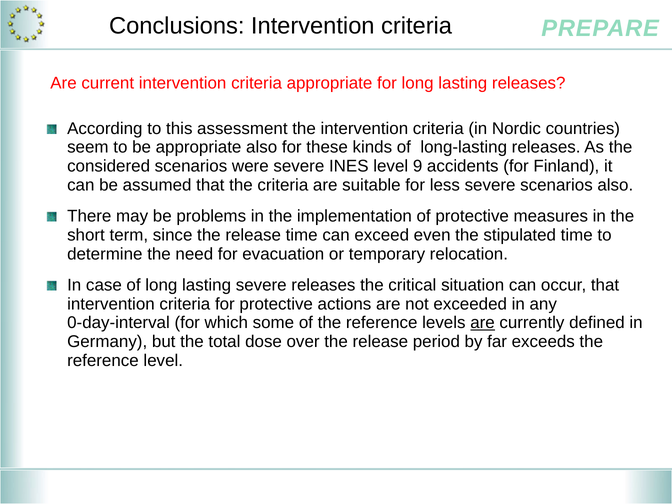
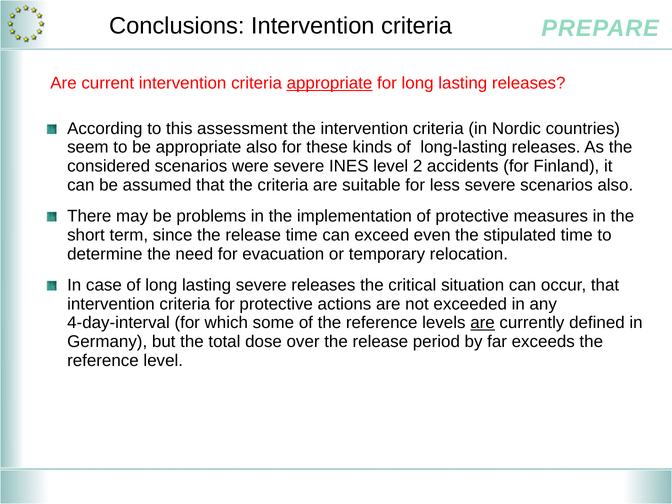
appropriate at (330, 83) underline: none -> present
9: 9 -> 2
0-day-interval: 0-day-interval -> 4-day-interval
